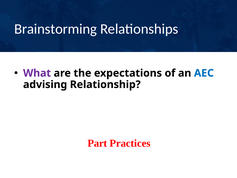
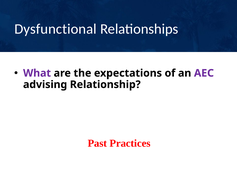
Brainstorming: Brainstorming -> Dysfunctional
AEC colour: blue -> purple
Part: Part -> Past
